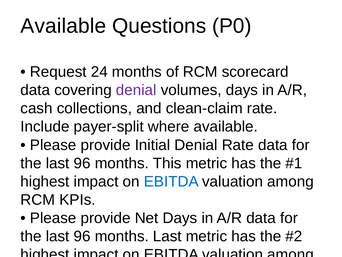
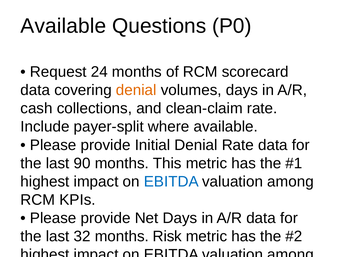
denial at (136, 90) colour: purple -> orange
96 at (82, 163): 96 -> 90
96 at (82, 236): 96 -> 32
months Last: Last -> Risk
